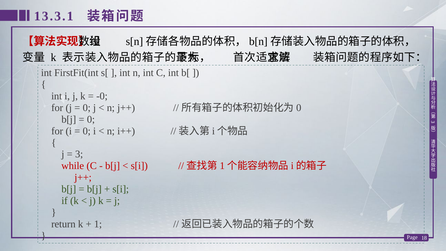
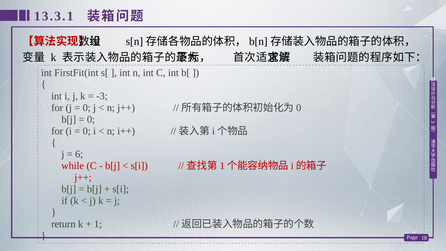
-0: -0 -> -3
3 at (79, 154): 3 -> 6
